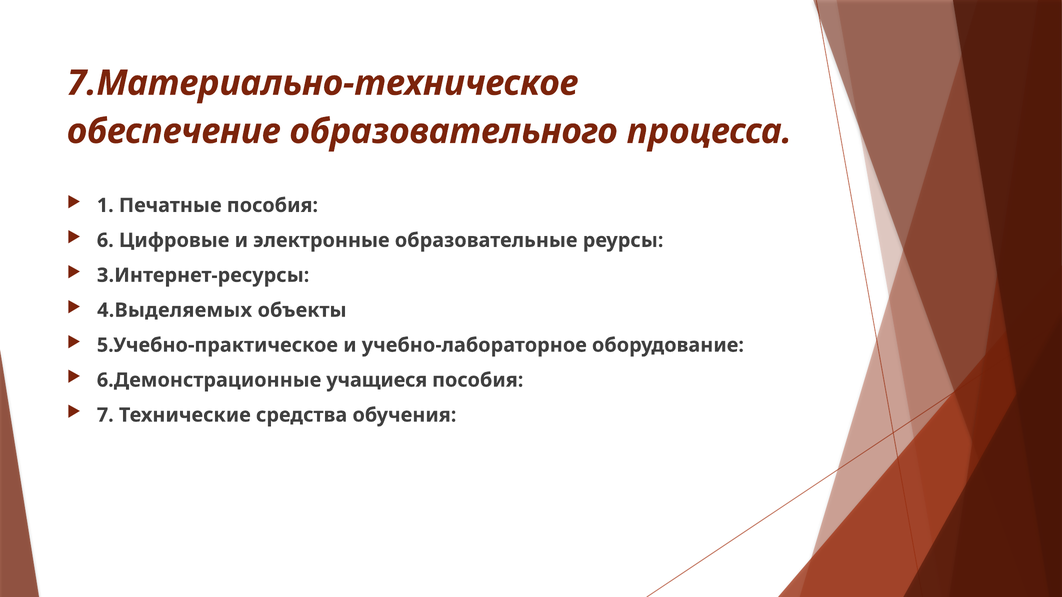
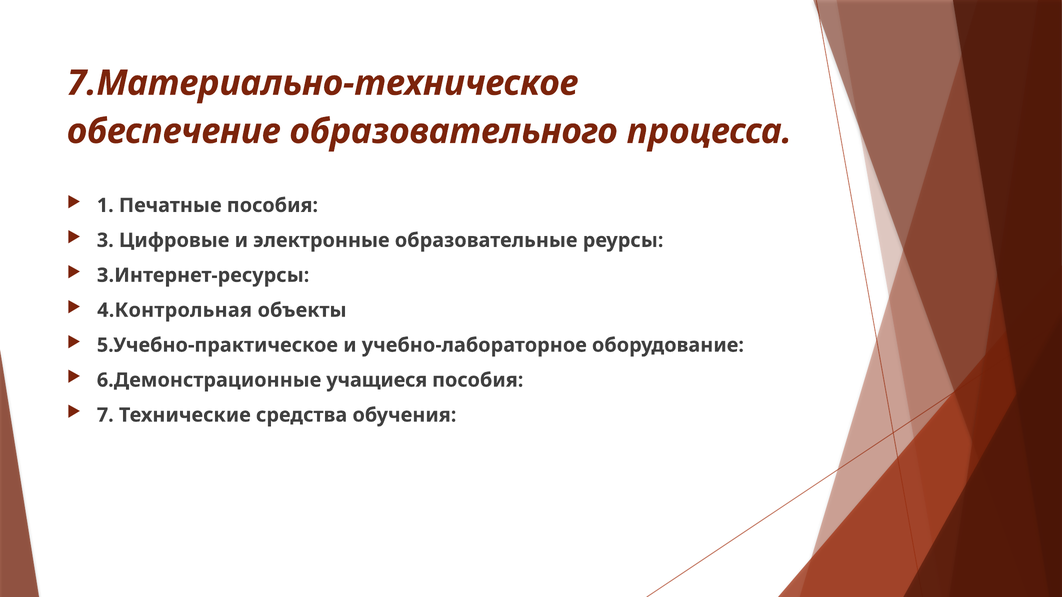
6: 6 -> 3
4.Выделяемых: 4.Выделяемых -> 4.Контрольная
